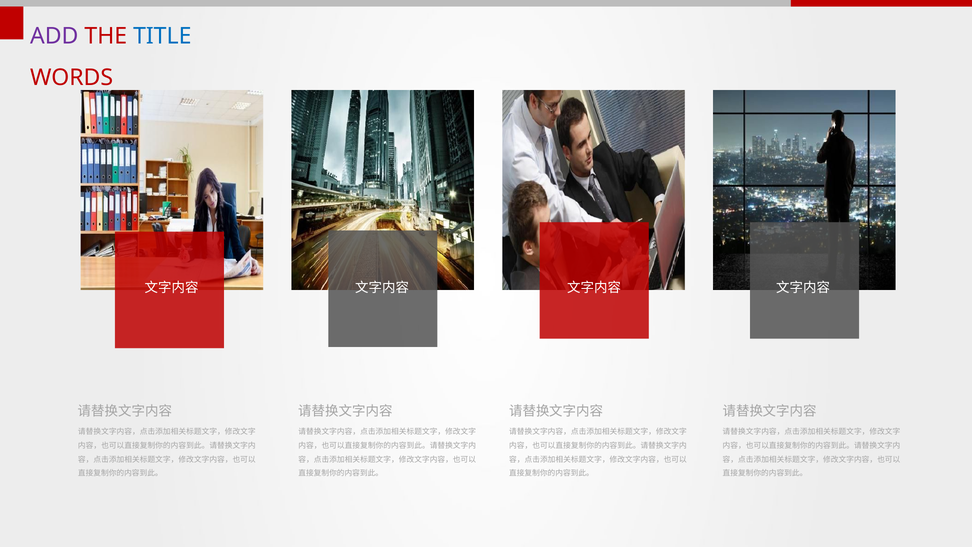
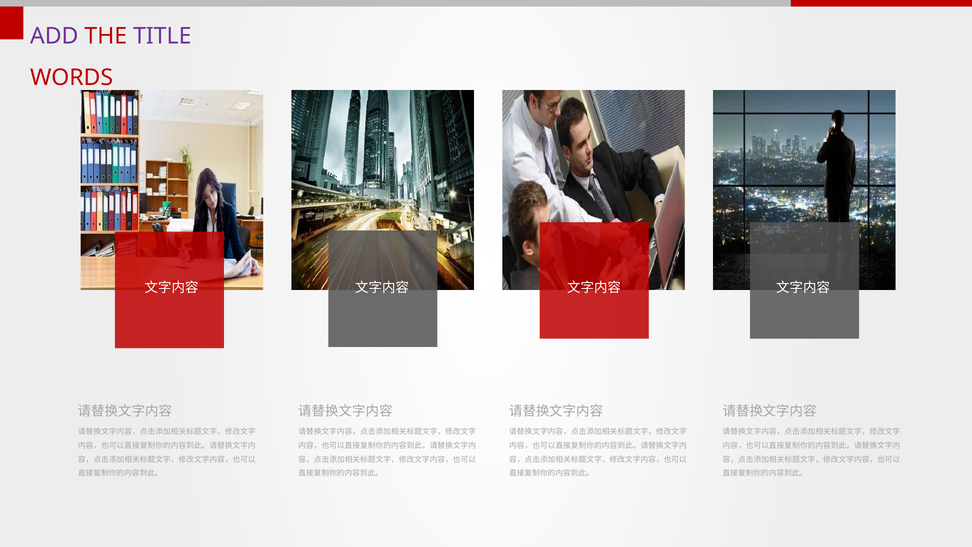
TITLE colour: blue -> purple
